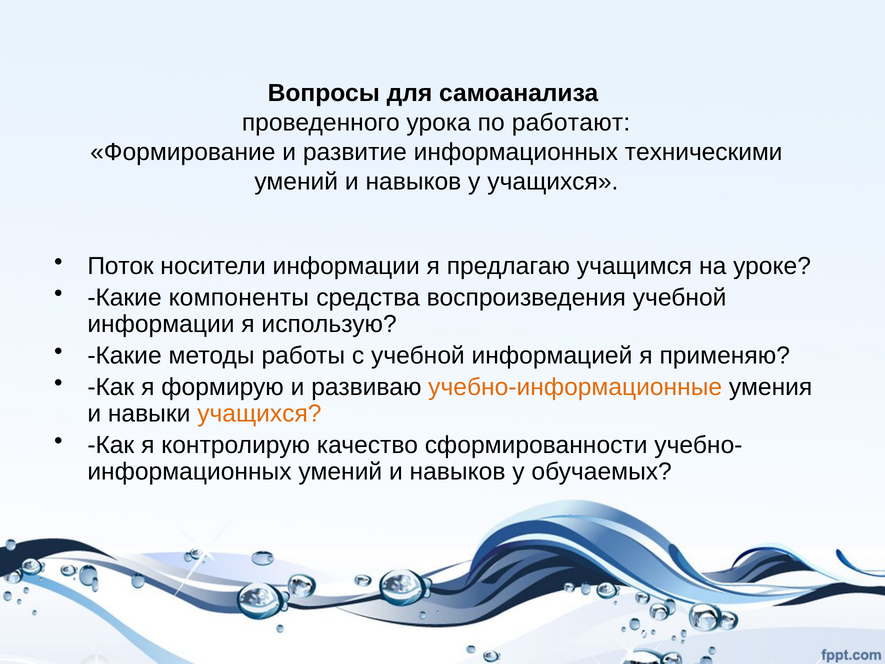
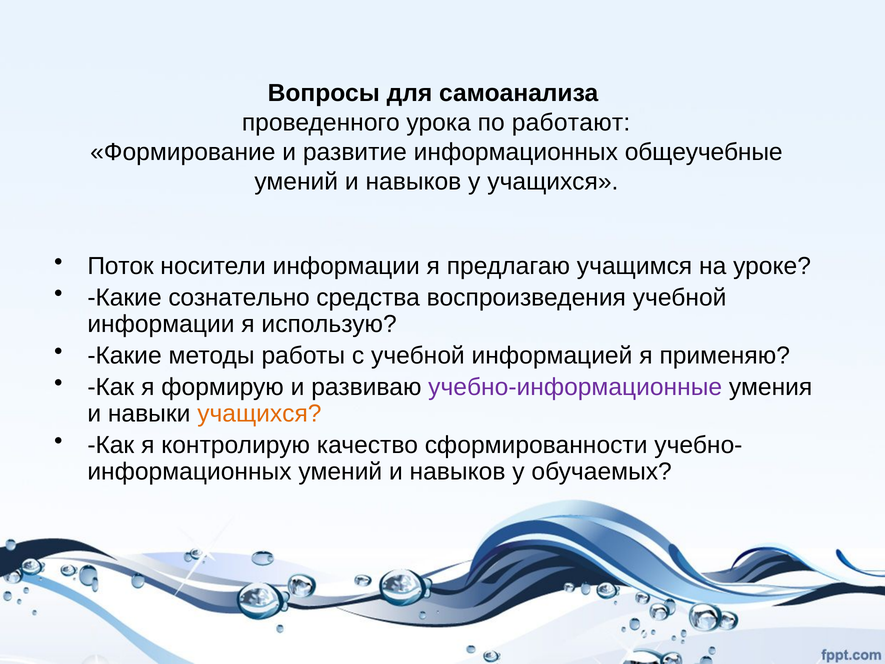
техническими: техническими -> общеучебные
компоненты: компоненты -> сознательно
учебно-информационные colour: orange -> purple
